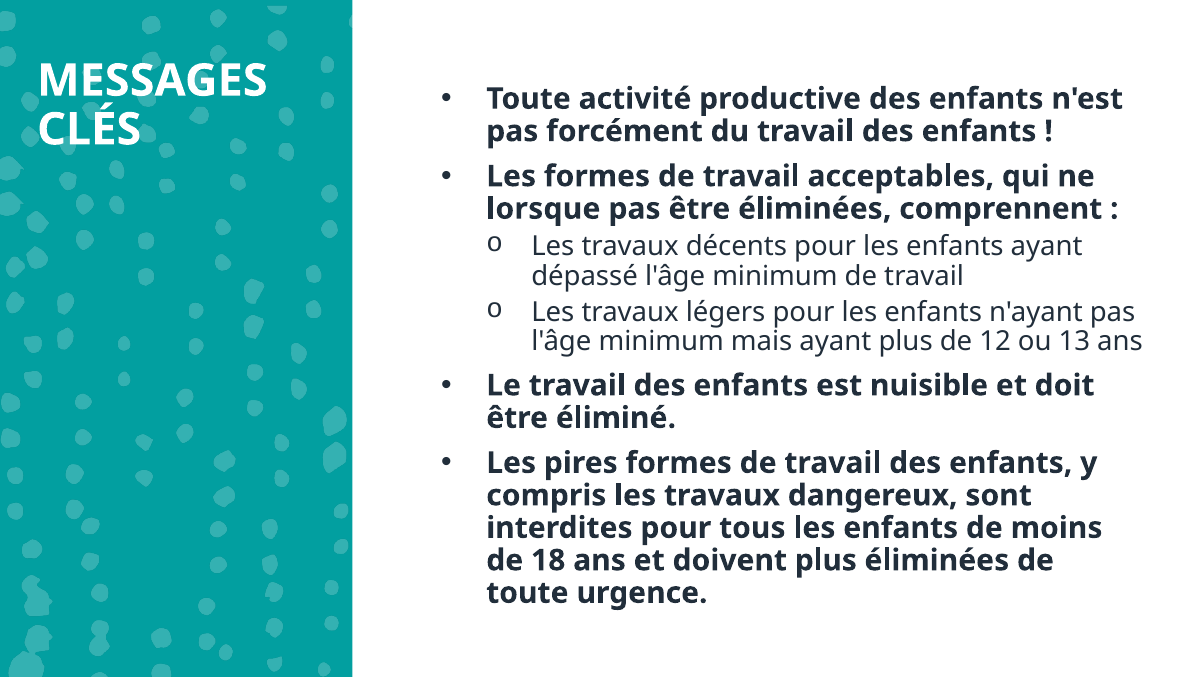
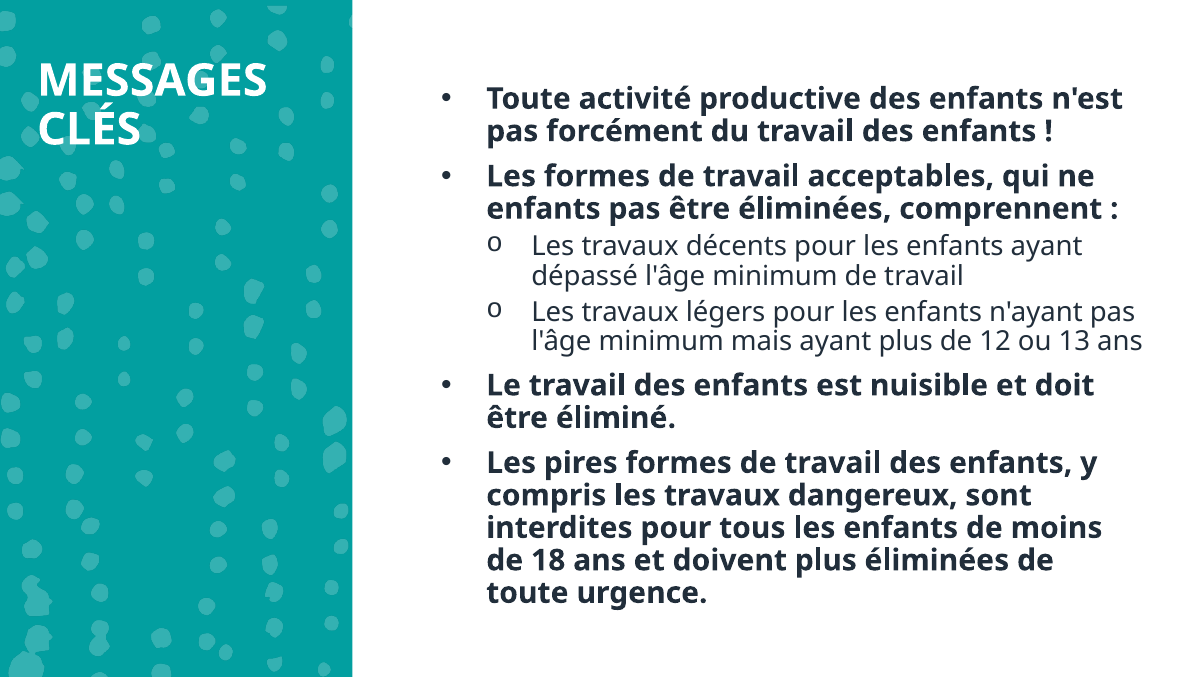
lorsque at (543, 209): lorsque -> enfants
